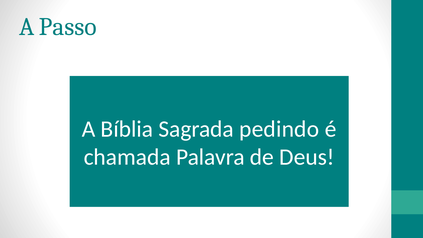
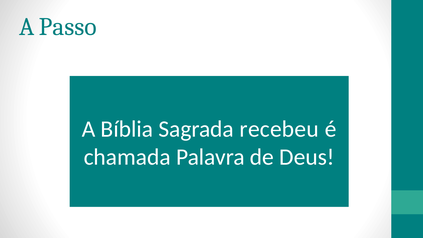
pedindo: pedindo -> recebeu
